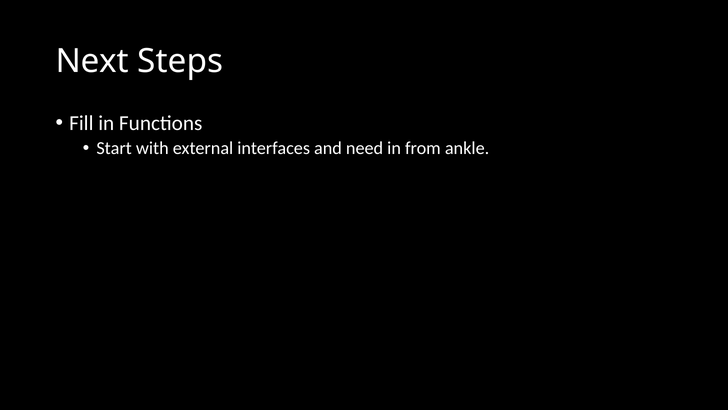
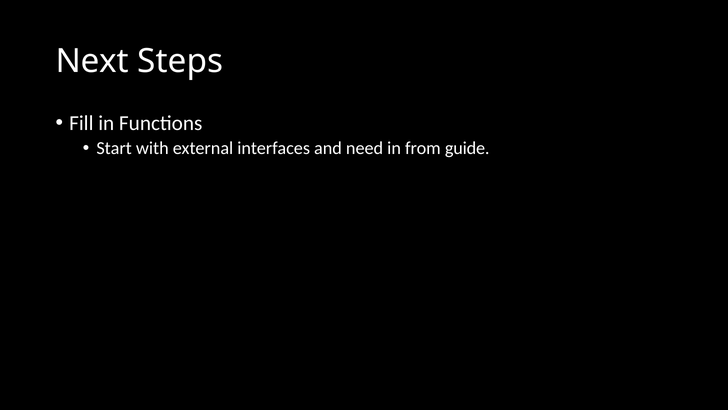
ankle: ankle -> guide
